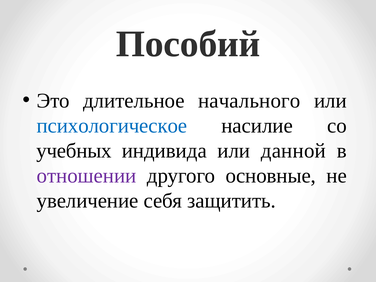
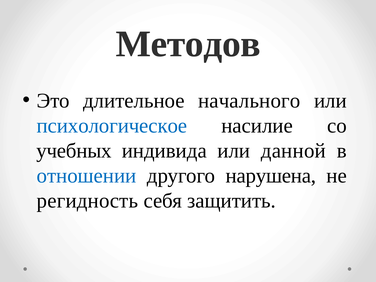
Пособий: Пособий -> Методов
отношении colour: purple -> blue
основные: основные -> нарушена
увеличение: увеличение -> регидность
